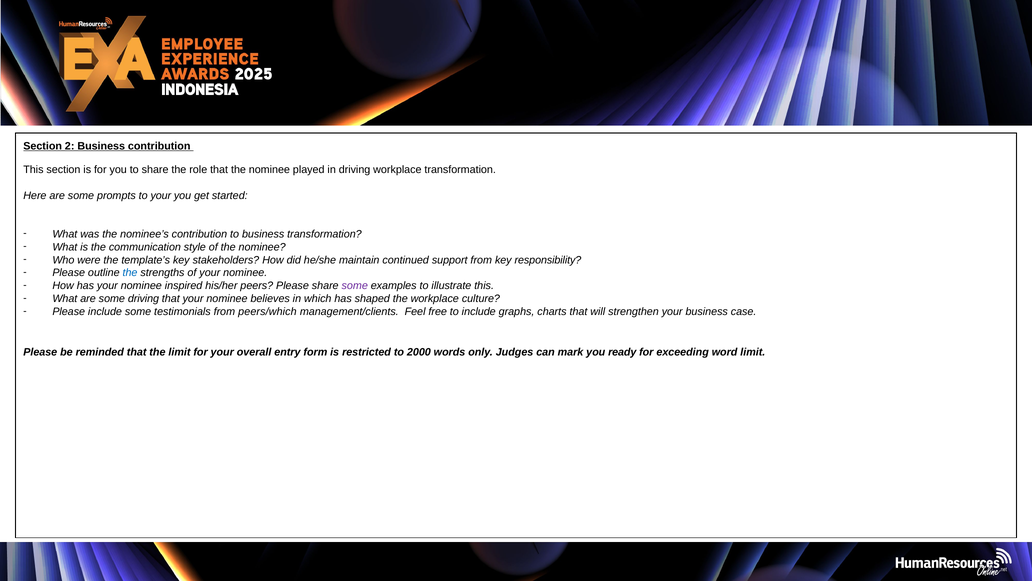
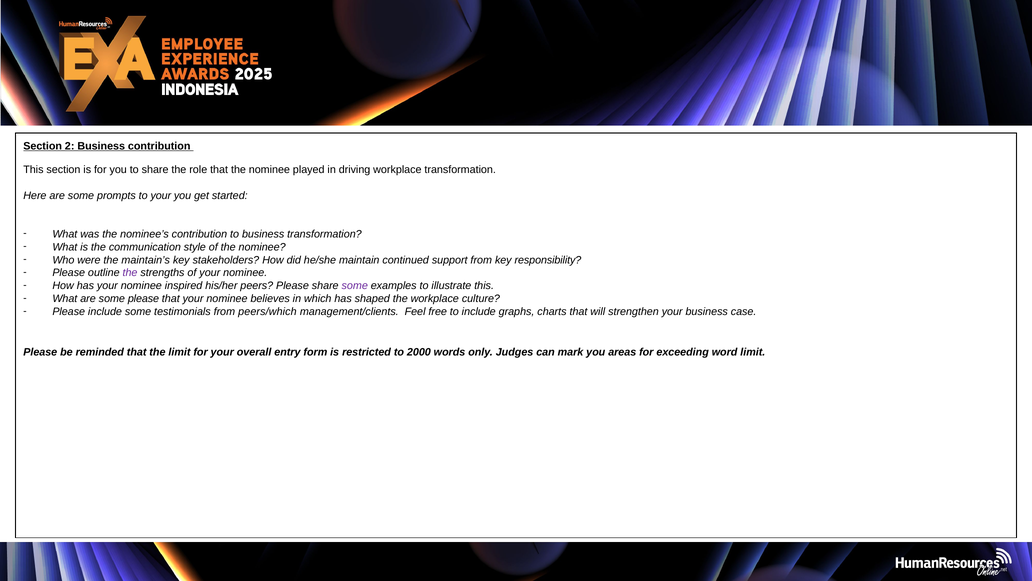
template’s: template’s -> maintain’s
the at (130, 273) colour: blue -> purple
some driving: driving -> please
ready: ready -> areas
